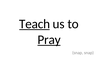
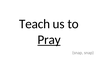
Teach underline: present -> none
